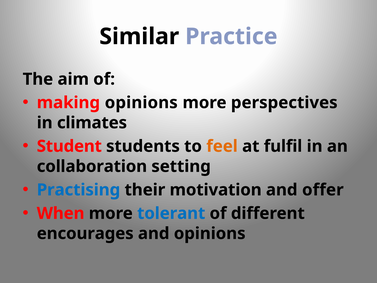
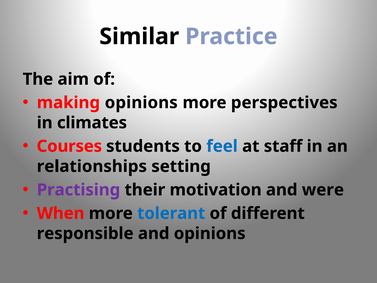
Student: Student -> Courses
feel colour: orange -> blue
fulfil: fulfil -> staff
collaboration: collaboration -> relationships
Practising colour: blue -> purple
offer: offer -> were
encourages: encourages -> responsible
